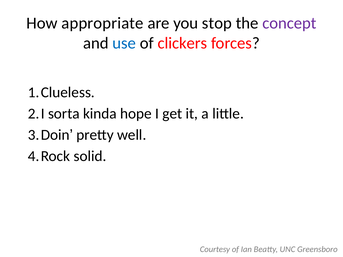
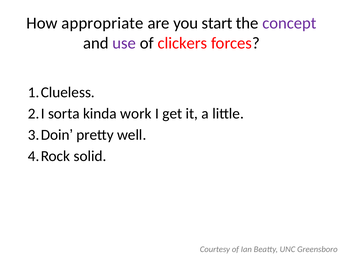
stop: stop -> start
use colour: blue -> purple
hope: hope -> work
